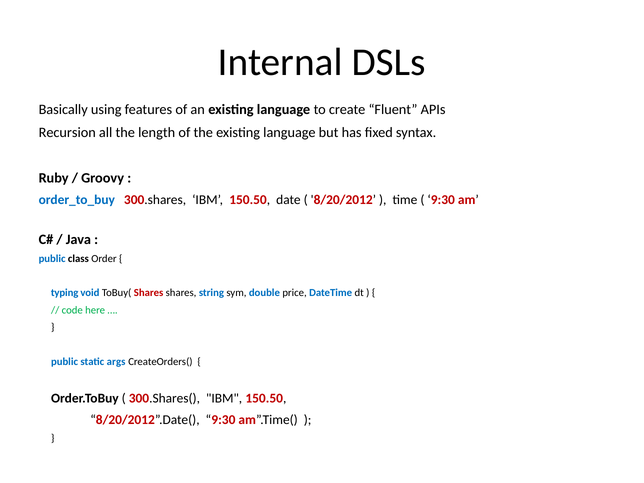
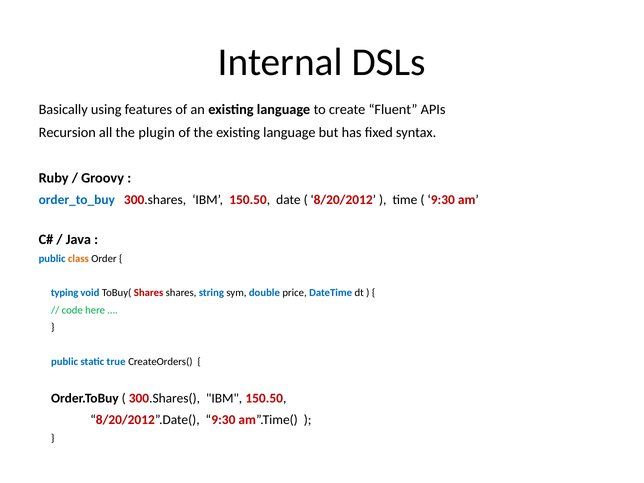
length: length -> plugin
class colour: black -> orange
args: args -> true
